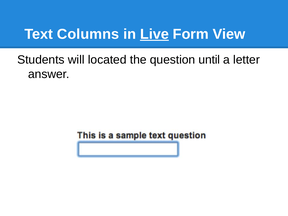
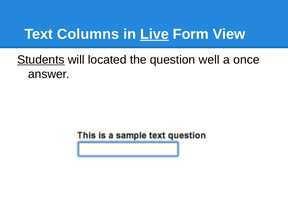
Students underline: none -> present
until: until -> well
letter: letter -> once
